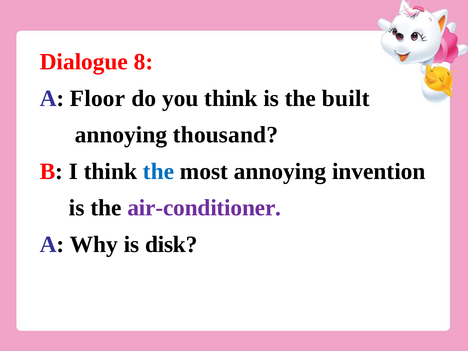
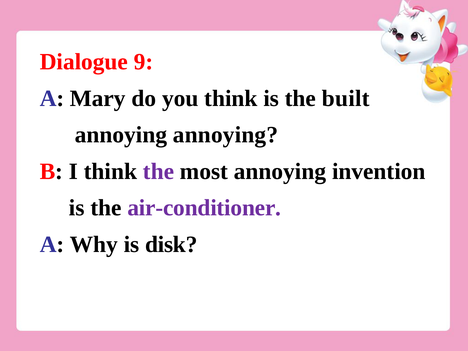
8: 8 -> 9
Floor: Floor -> Mary
annoying thousand: thousand -> annoying
the at (159, 171) colour: blue -> purple
